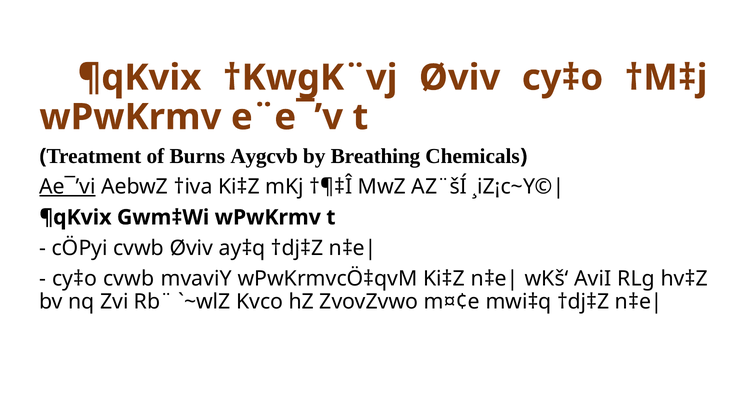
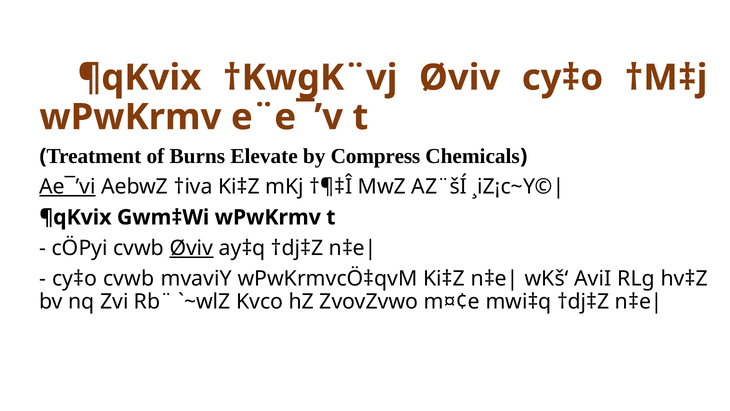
Aygcvb: Aygcvb -> Elevate
Breathing: Breathing -> Compress
Øviv at (191, 248) underline: none -> present
